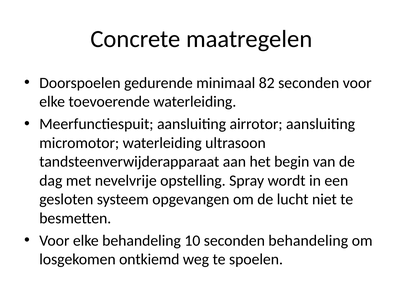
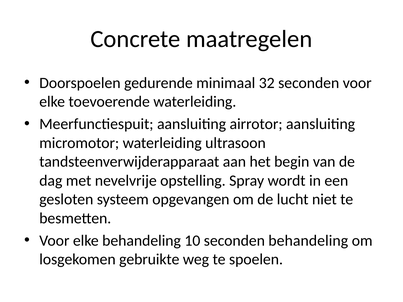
82: 82 -> 32
ontkiemd: ontkiemd -> gebruikte
